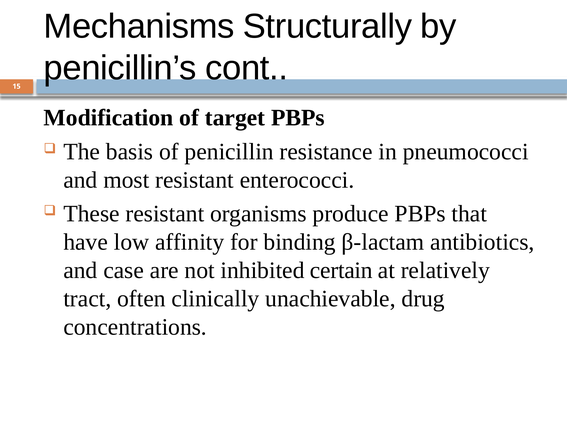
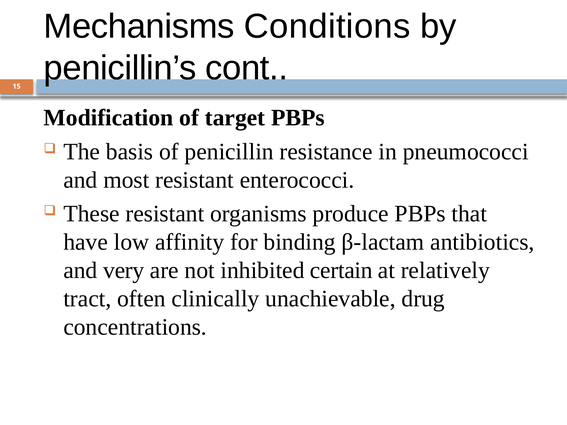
Structurally: Structurally -> Conditions
case: case -> very
